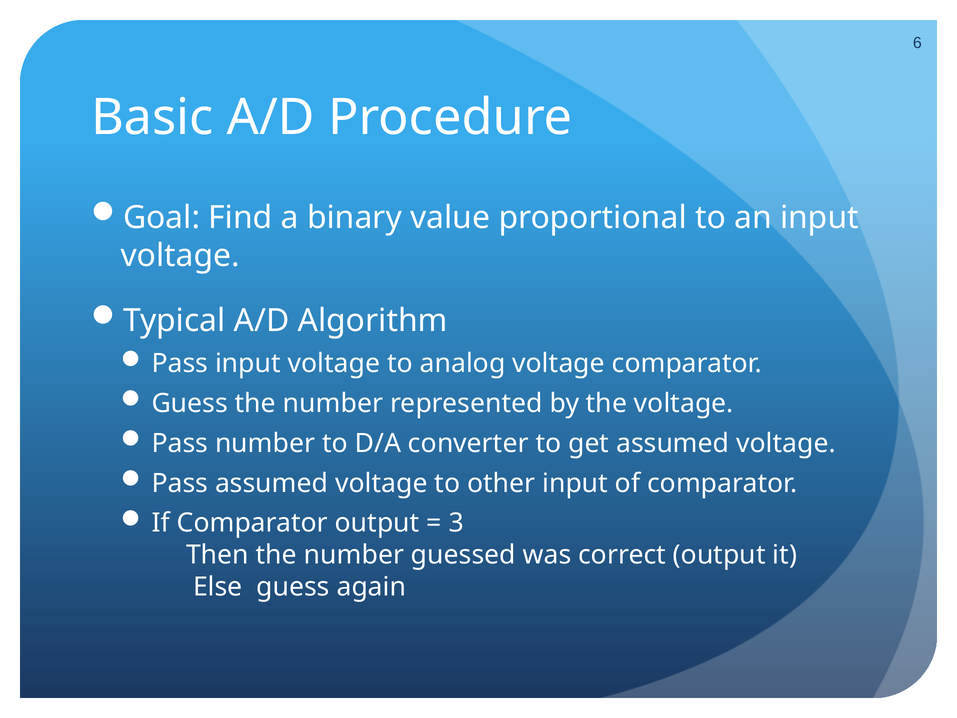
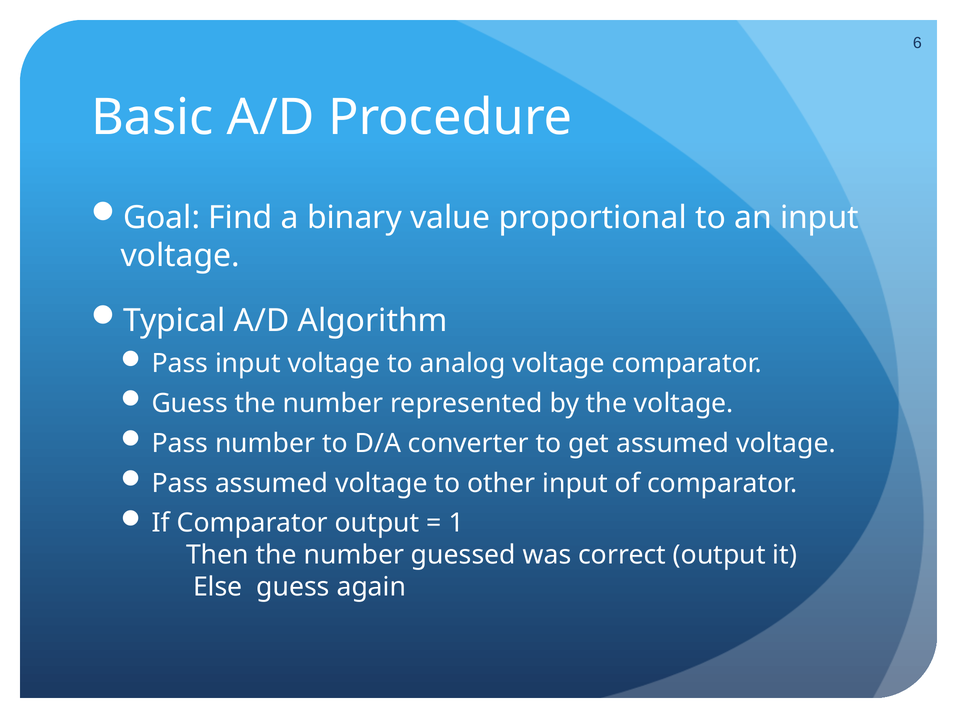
3: 3 -> 1
